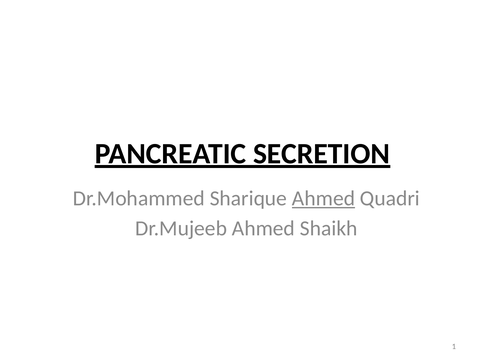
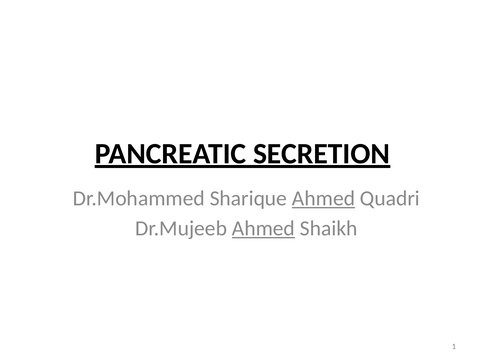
Ahmed at (263, 229) underline: none -> present
